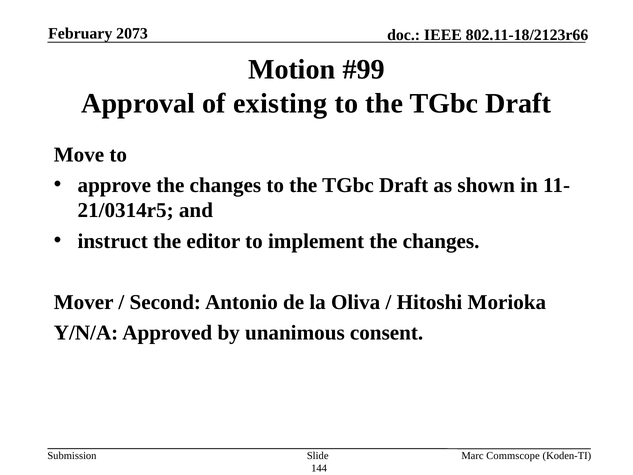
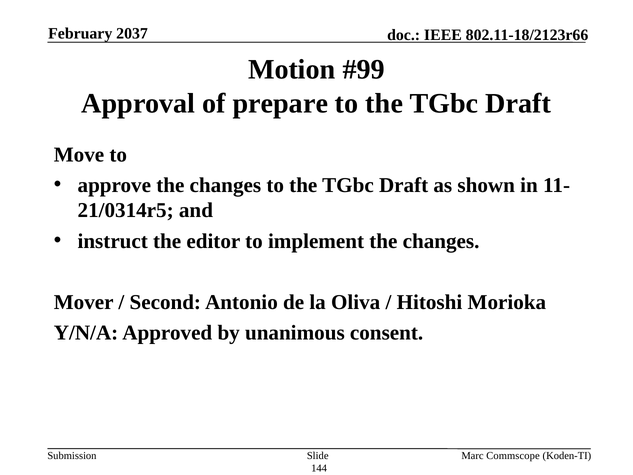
2073: 2073 -> 2037
existing: existing -> prepare
